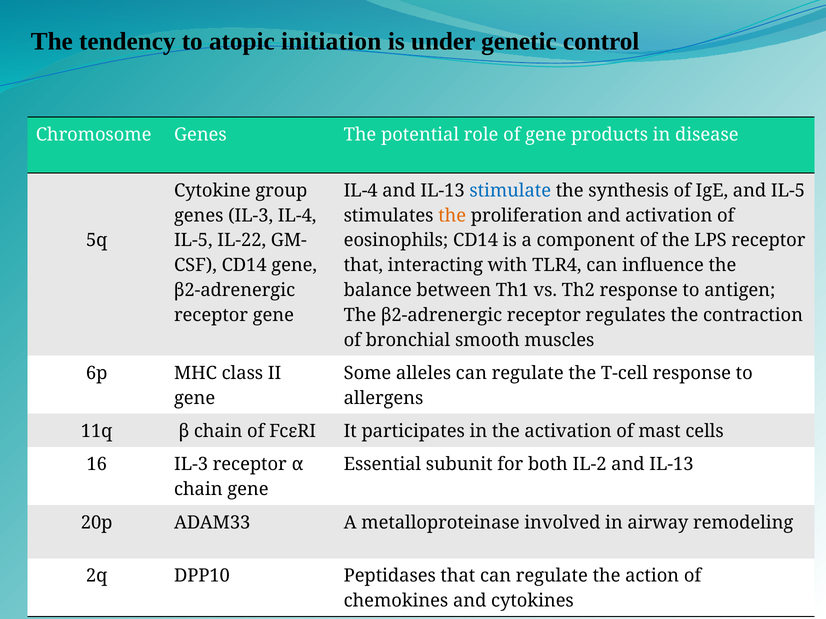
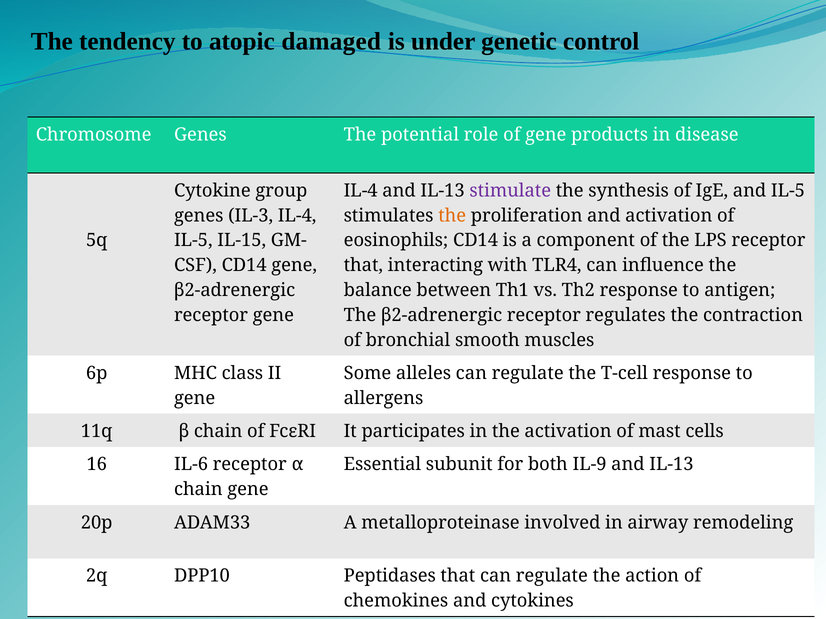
initiation: initiation -> damaged
stimulate colour: blue -> purple
IL-22: IL-22 -> IL-15
16 IL-3: IL-3 -> IL-6
IL-2: IL-2 -> IL-9
